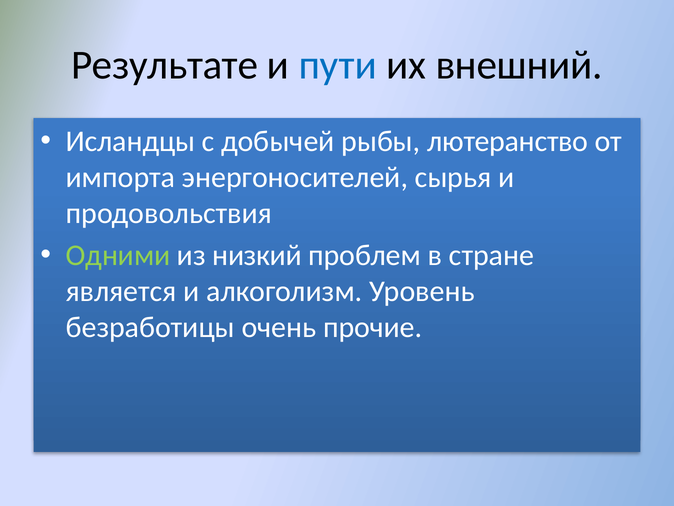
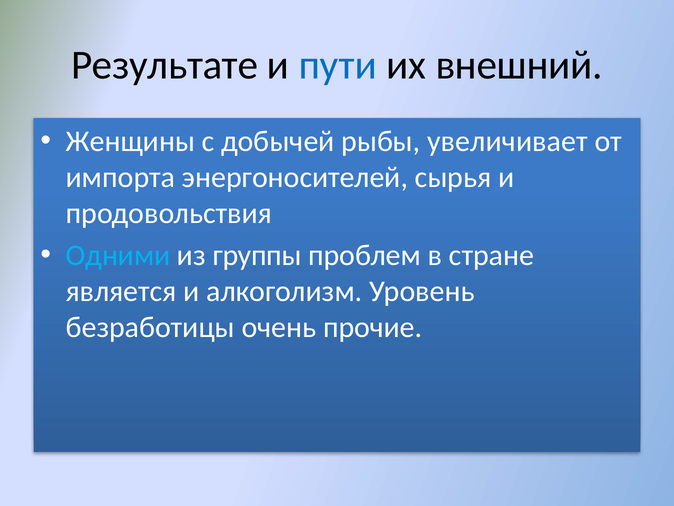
Исландцы: Исландцы -> Женщины
лютеранство: лютеранство -> увеличивает
Одними colour: light green -> light blue
низкий: низкий -> группы
